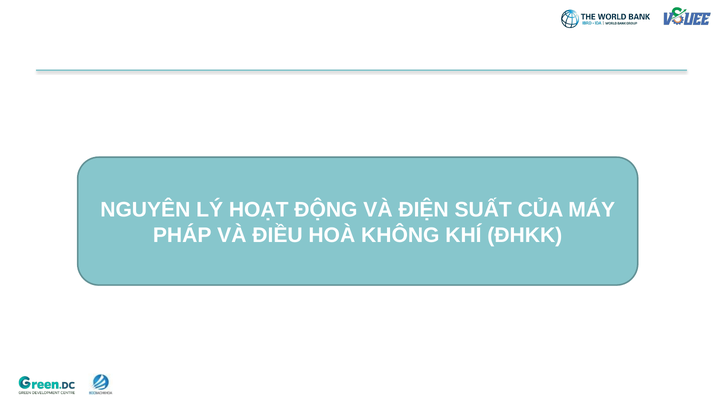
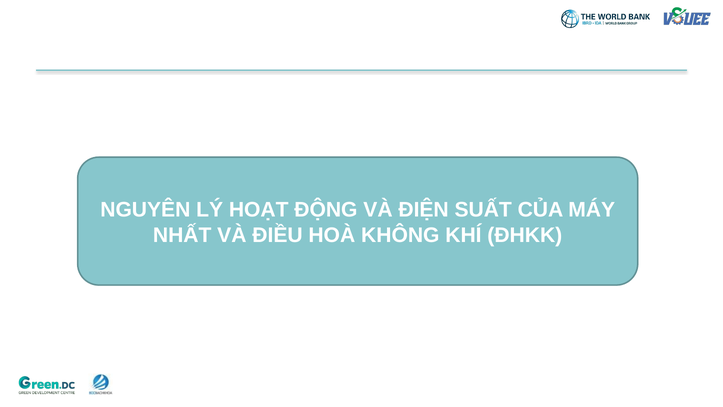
PHÁP: PHÁP -> NHẤT
